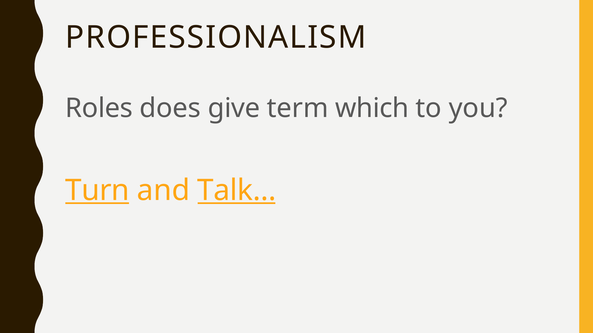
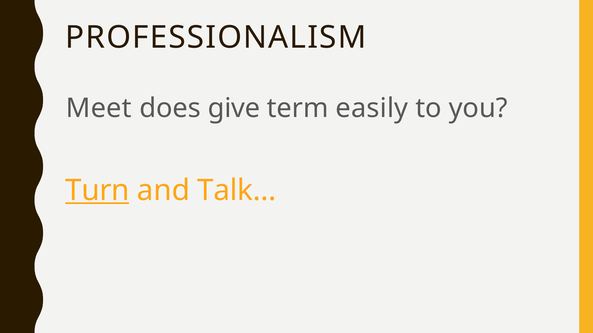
Roles: Roles -> Meet
which: which -> easily
Talk… underline: present -> none
